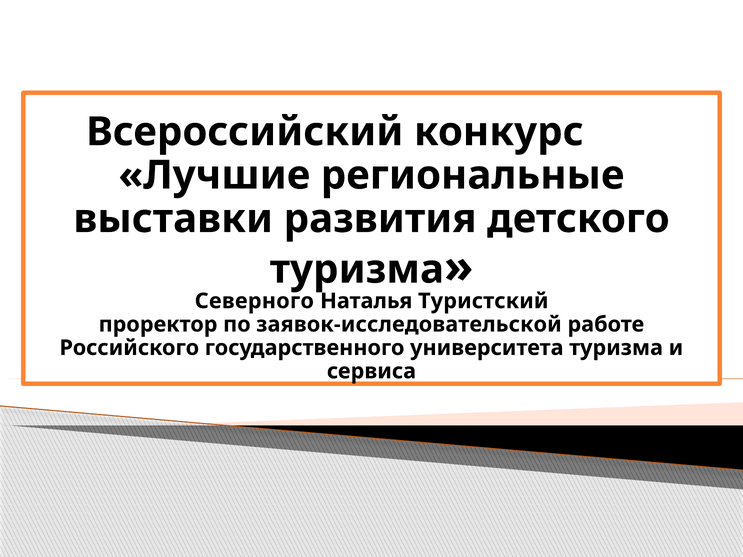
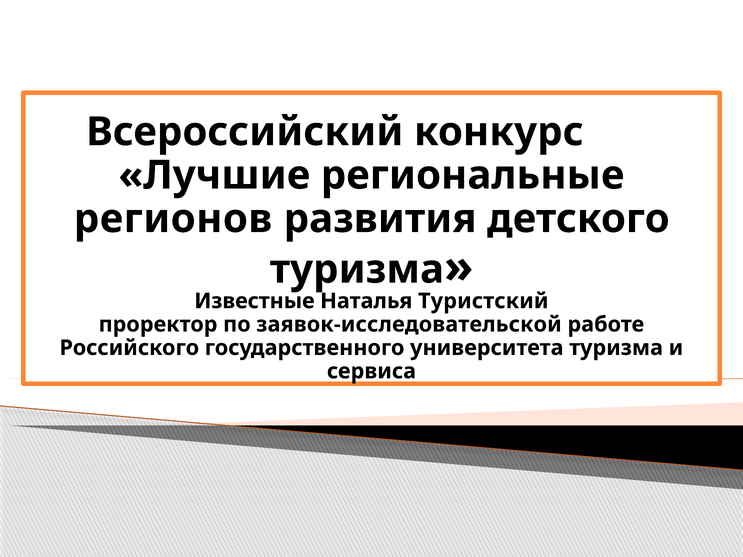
выставки: выставки -> регионов
Северного: Северного -> Известные
